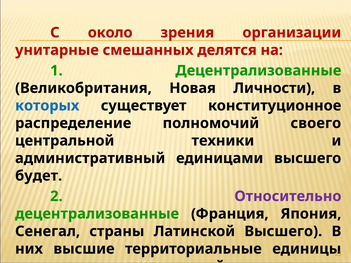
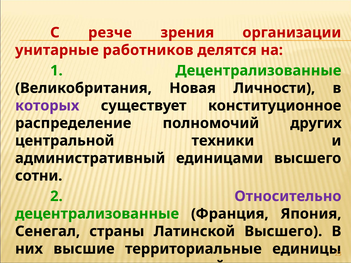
около: около -> резче
смешанных: смешанных -> работников
которых colour: blue -> purple
своего: своего -> других
будет: будет -> сотни
